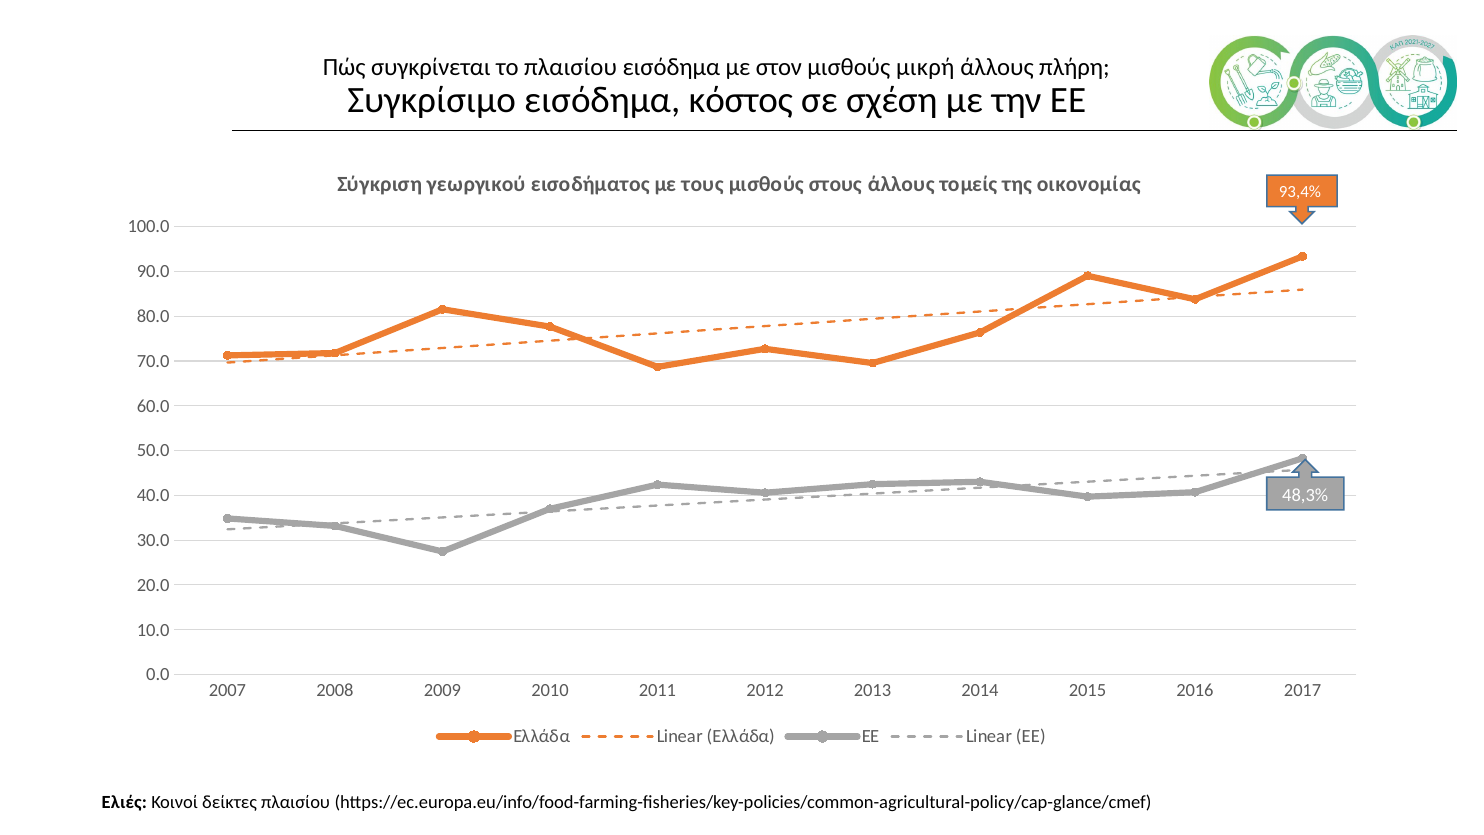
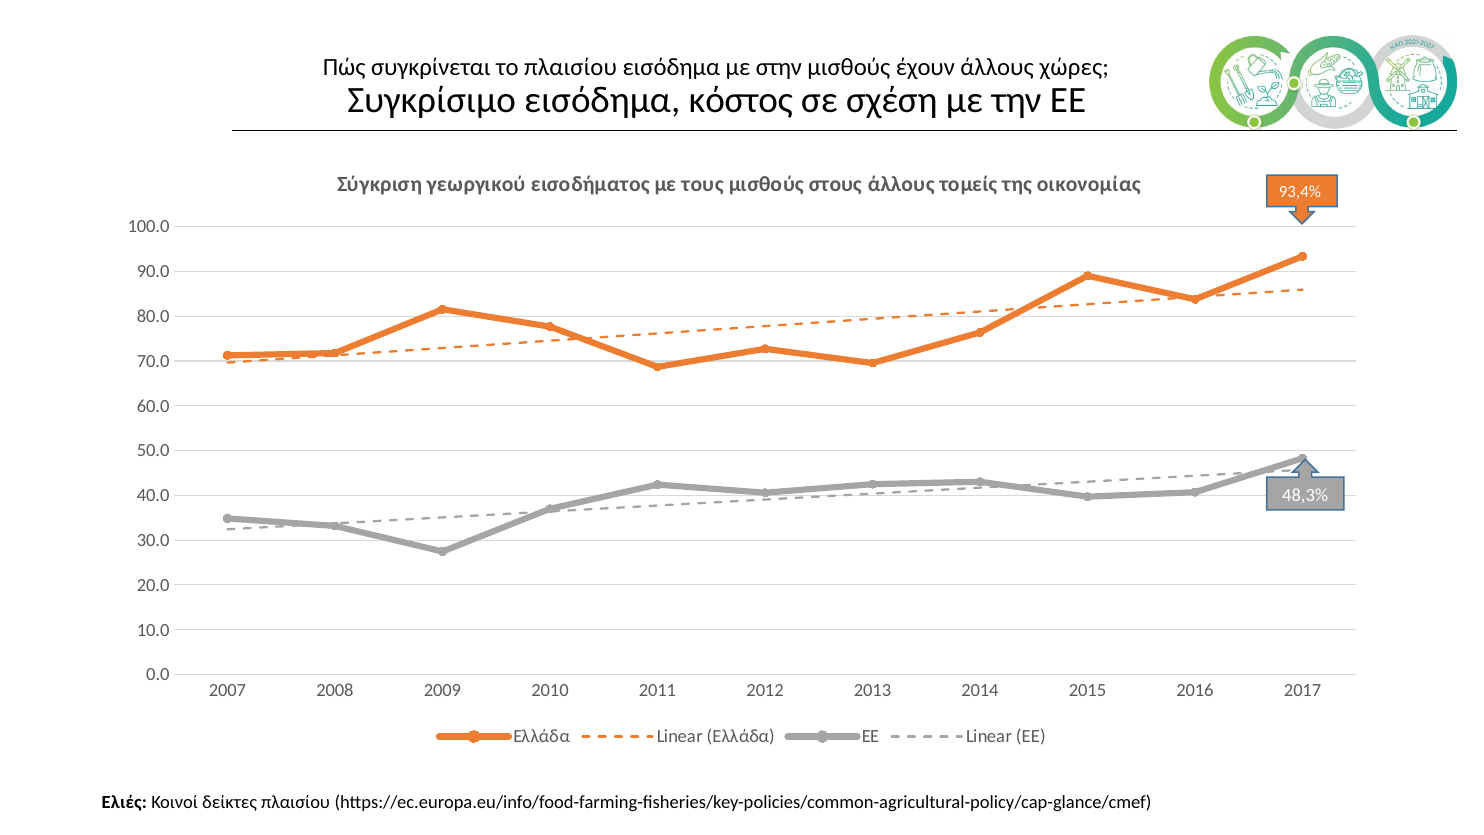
στον: στον -> στην
μικρή: μικρή -> έχουν
πλήρη: πλήρη -> χώρες
